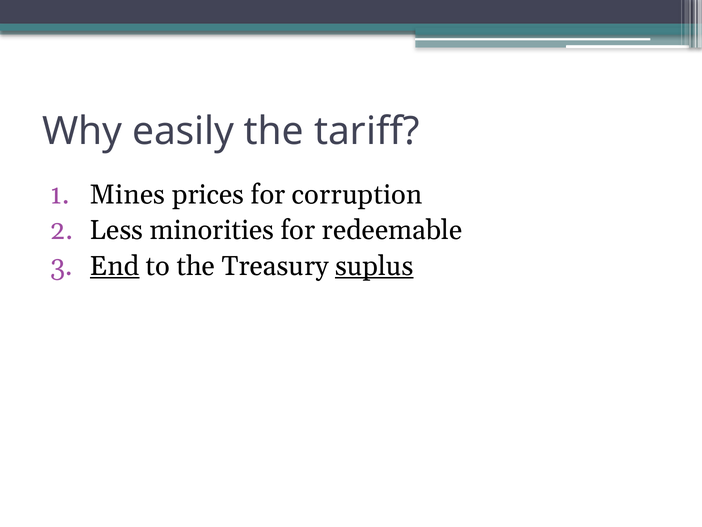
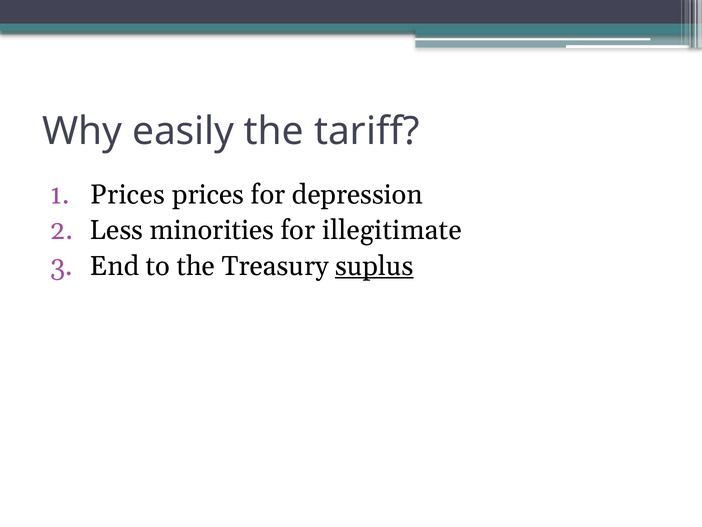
Mines at (128, 194): Mines -> Prices
corruption: corruption -> depression
redeemable: redeemable -> illegitimate
End underline: present -> none
